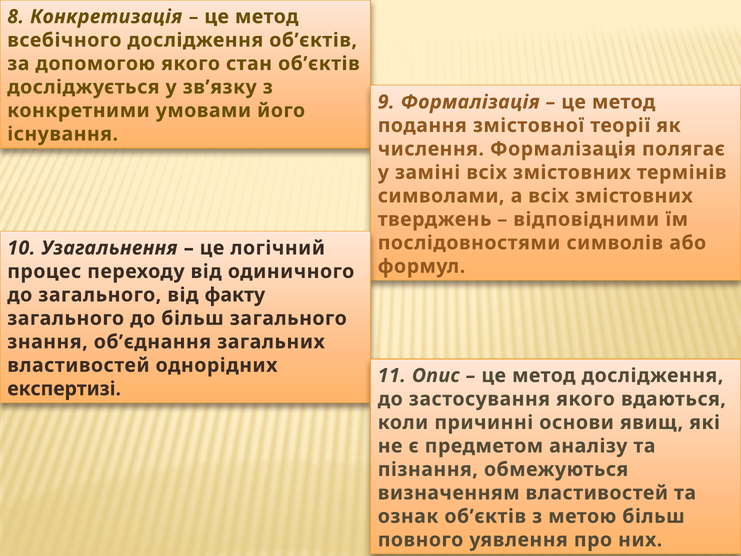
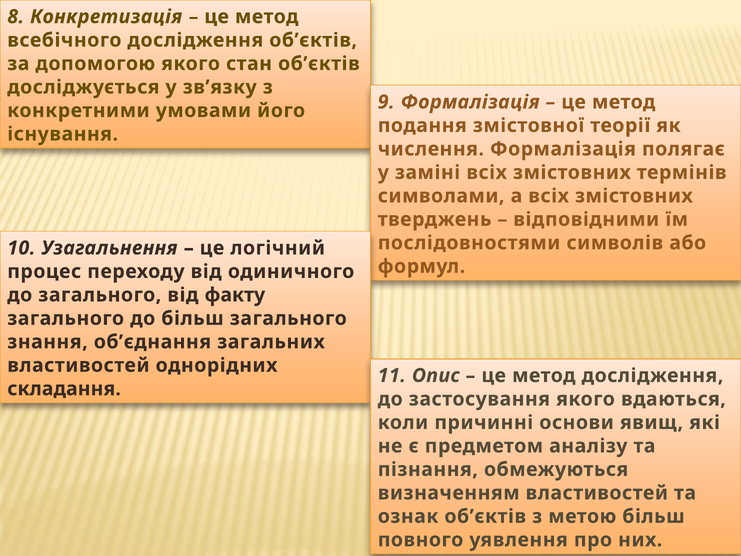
експертизі: експертизі -> складання
